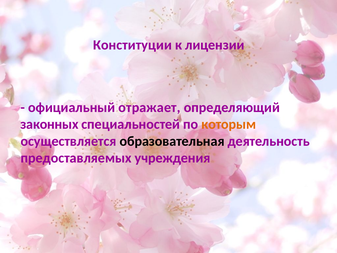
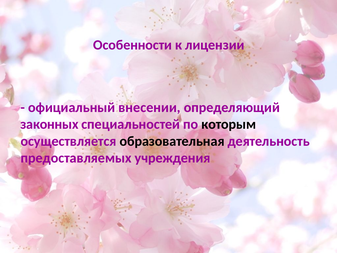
Конституции: Конституции -> Особенности
отражает: отражает -> внесении
которым colour: orange -> black
